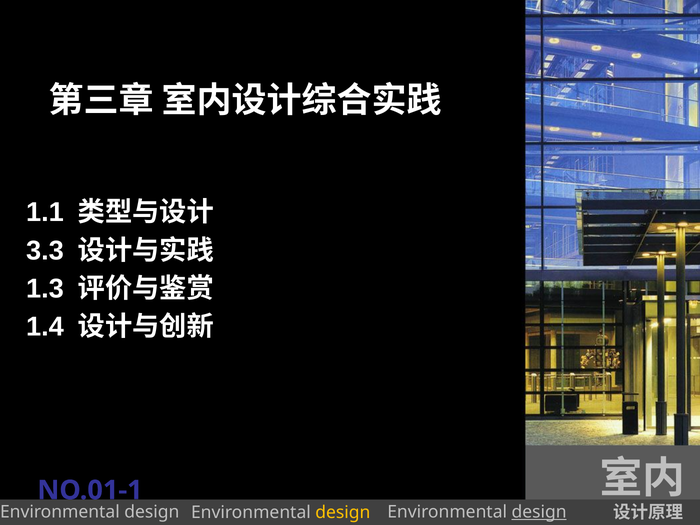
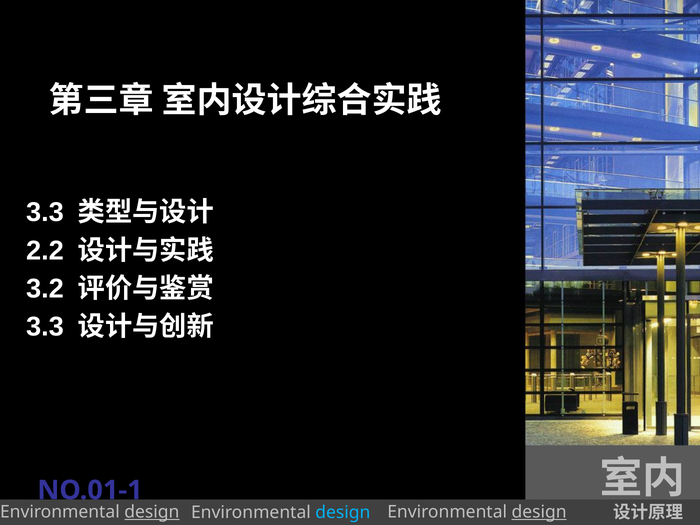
1.1 at (45, 212): 1.1 -> 3.3
3.3: 3.3 -> 2.2
1.3: 1.3 -> 3.2
1.4 at (45, 327): 1.4 -> 3.3
design at (152, 512) underline: none -> present
design at (343, 513) colour: yellow -> light blue
